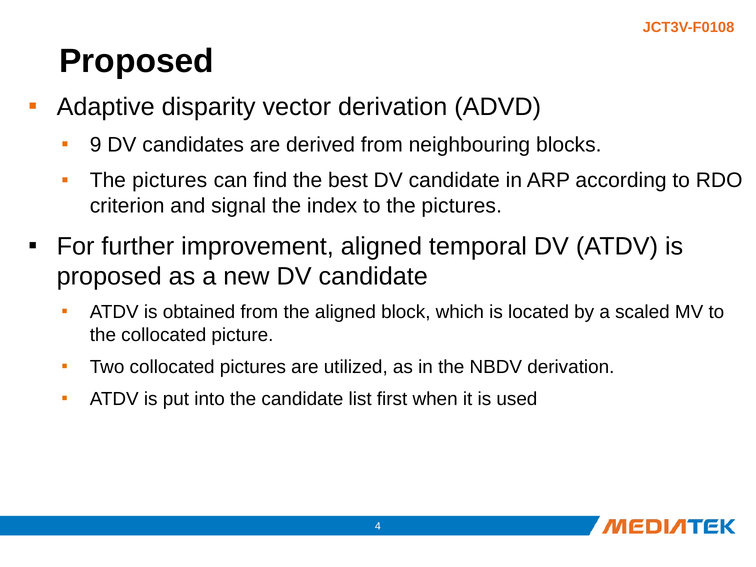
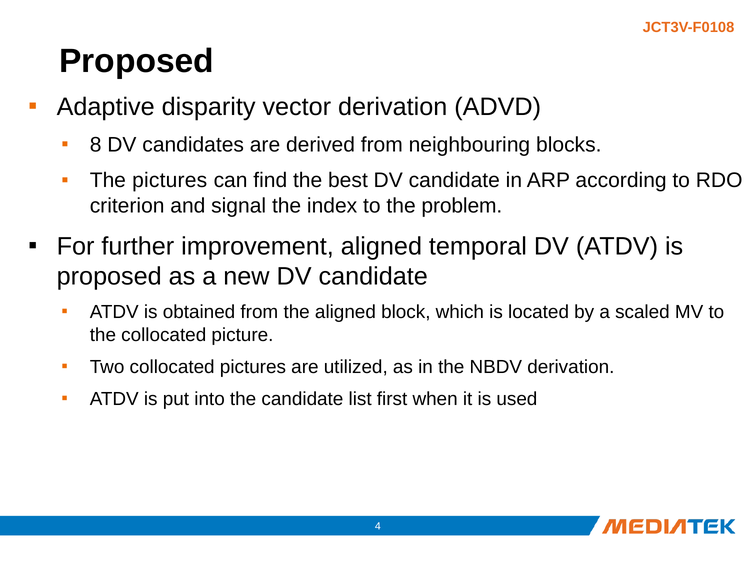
9: 9 -> 8
to the pictures: pictures -> problem
